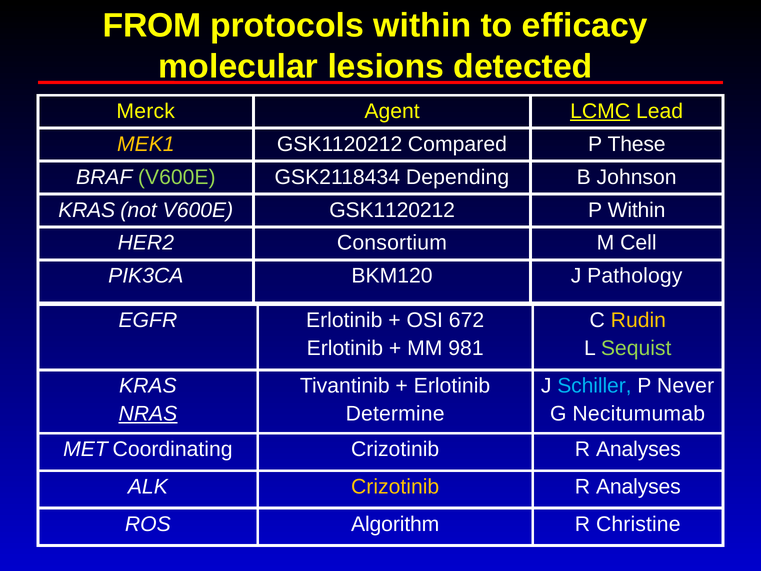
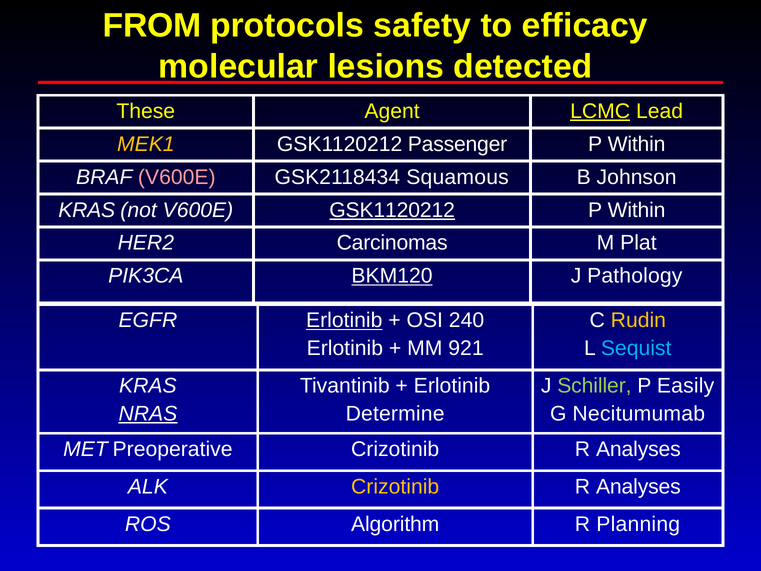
protocols within: within -> safety
Merck: Merck -> These
Compared: Compared -> Passenger
These at (637, 144): These -> Within
V600E at (177, 177) colour: light green -> pink
Depending: Depending -> Squamous
GSK1120212 at (392, 210) underline: none -> present
Consortium: Consortium -> Carcinomas
Cell: Cell -> Plat
BKM120 underline: none -> present
Erlotinib at (344, 320) underline: none -> present
672: 672 -> 240
981: 981 -> 921
Sequist colour: light green -> light blue
Schiller colour: light blue -> light green
Never: Never -> Easily
Coordinating: Coordinating -> Preoperative
Christine: Christine -> Planning
